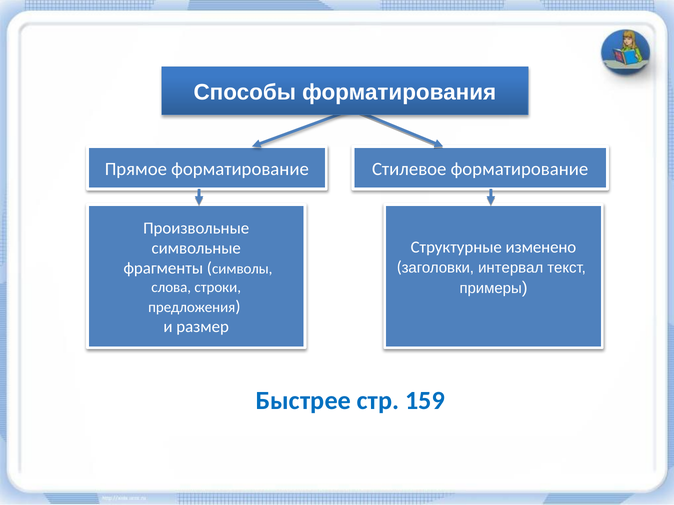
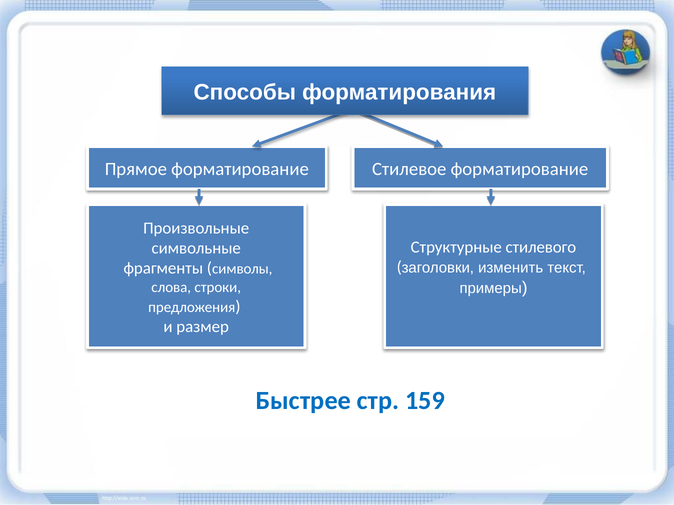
изменено: изменено -> стилевого
интервал: интервал -> изменить
